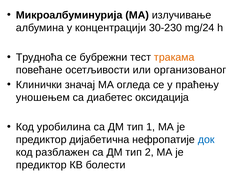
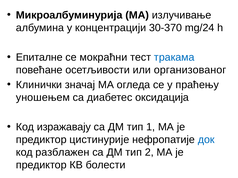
30-230: 30-230 -> 30-370
Трудноћа: Трудноћа -> Епиталне
бубрежни: бубрежни -> мокраћни
тракама colour: orange -> blue
уробилина: уробилина -> изражавају
дијабетична: дијабетична -> цистинурије
